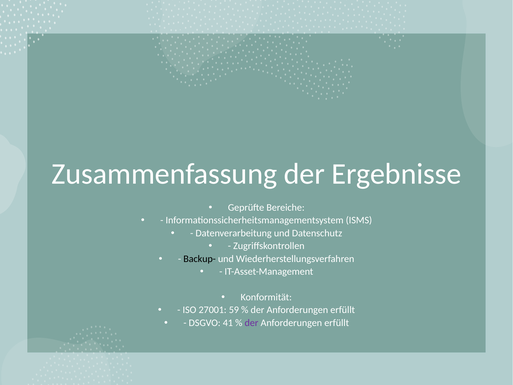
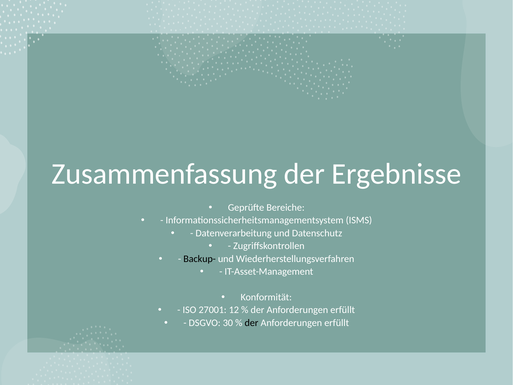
59: 59 -> 12
41: 41 -> 30
der at (251, 323) colour: purple -> black
